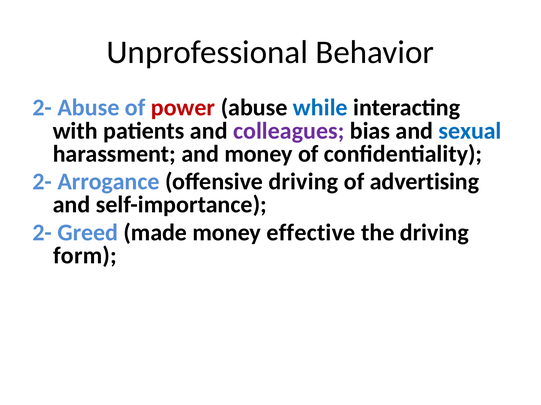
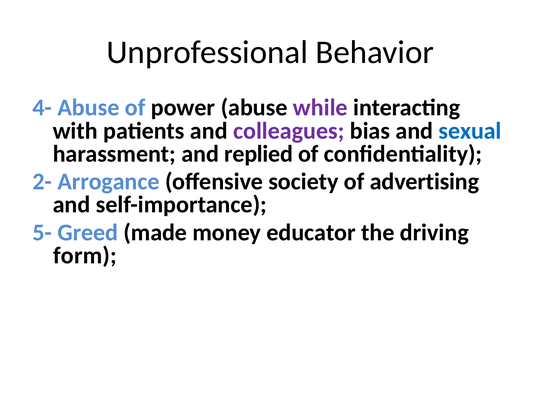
2- at (42, 108): 2- -> 4-
power colour: red -> black
while colour: blue -> purple
and money: money -> replied
offensive driving: driving -> society
2- at (42, 233): 2- -> 5-
effective: effective -> educator
